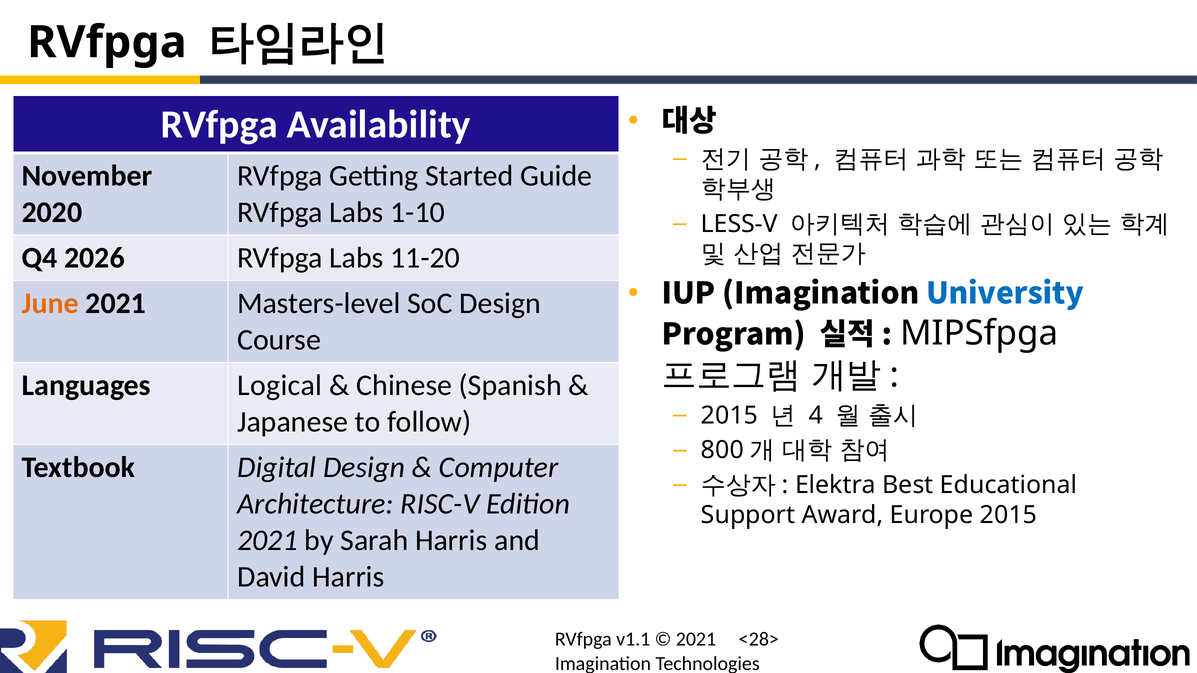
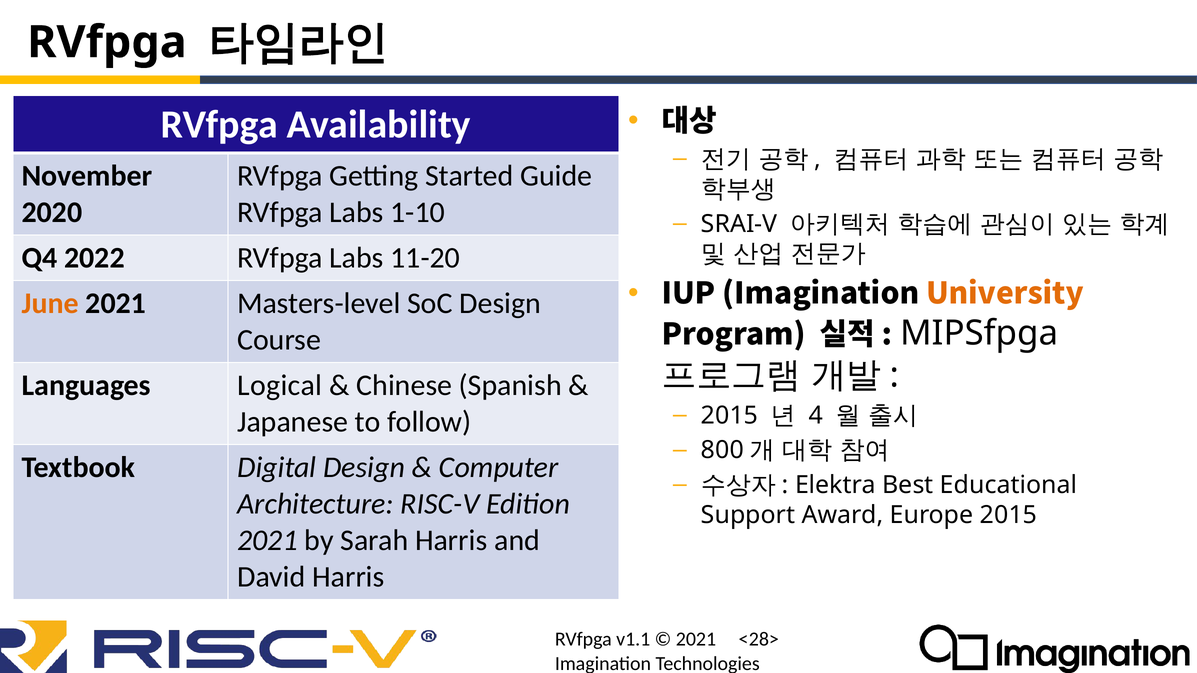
LESS-V: LESS-V -> SRAI-V
2026: 2026 -> 2022
University colour: blue -> orange
